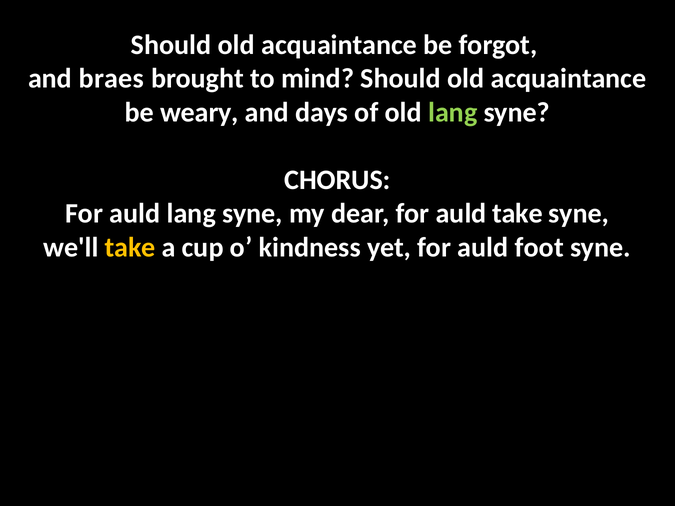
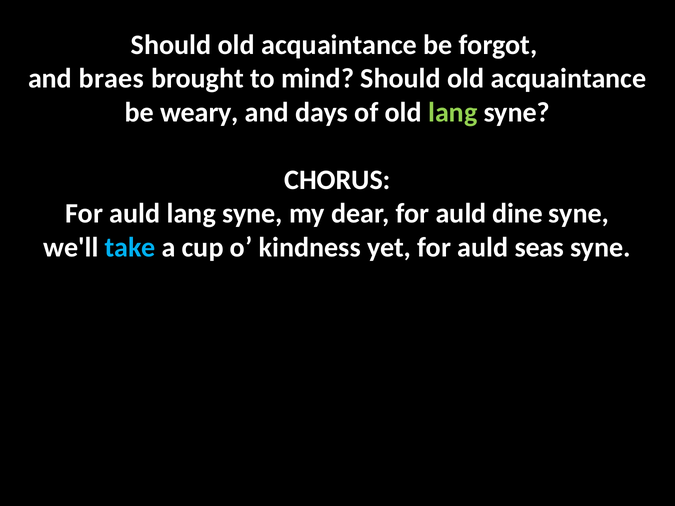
auld take: take -> dine
take at (130, 248) colour: yellow -> light blue
foot: foot -> seas
